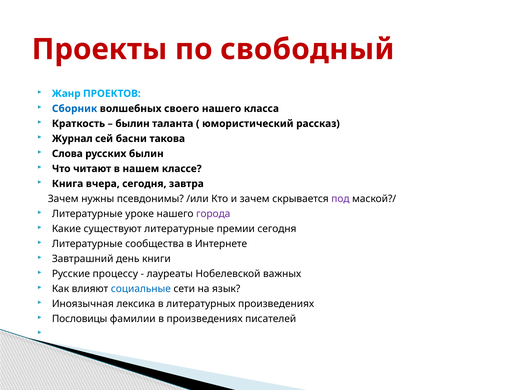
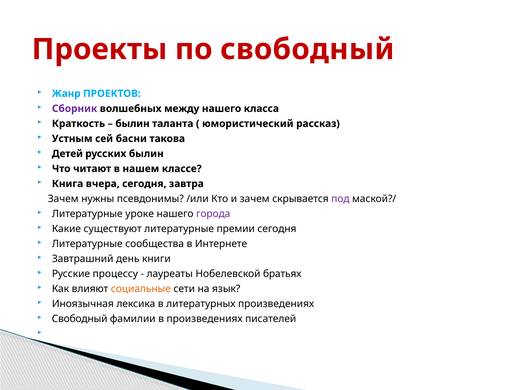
Сборник colour: blue -> purple
своего: своего -> между
Журнал: Журнал -> Устным
Слова: Слова -> Детей
важных: важных -> братьях
социальные colour: blue -> orange
Пословицы at (80, 319): Пословицы -> Свободный
